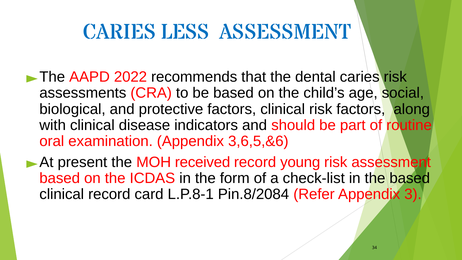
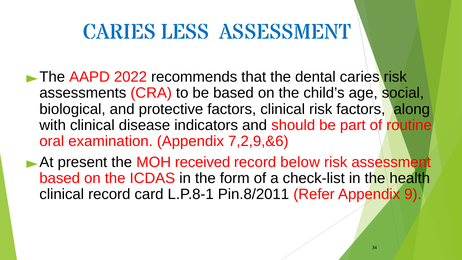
3,6,5,&6: 3,6,5,&6 -> 7,2,9,&6
young: young -> below
the based: based -> health
Pin.8/2084: Pin.8/2084 -> Pin.8/2011
3: 3 -> 9
